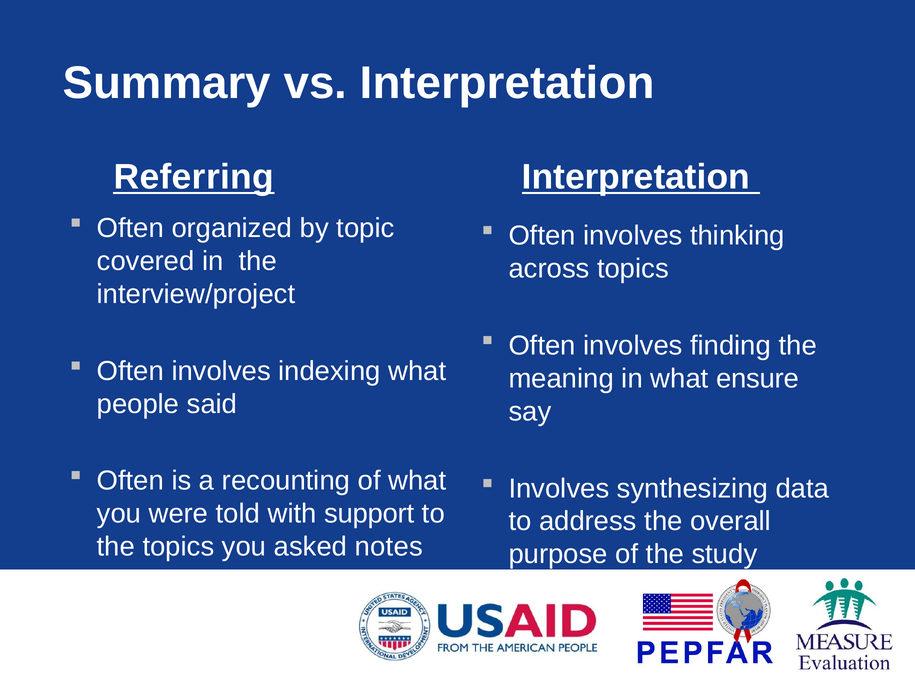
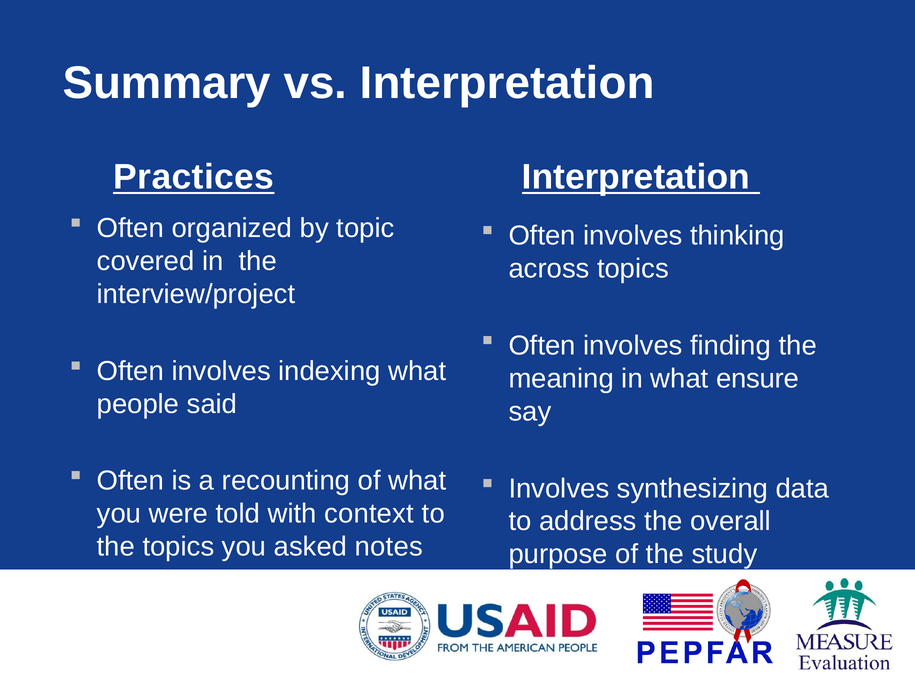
Referring: Referring -> Practices
support: support -> context
